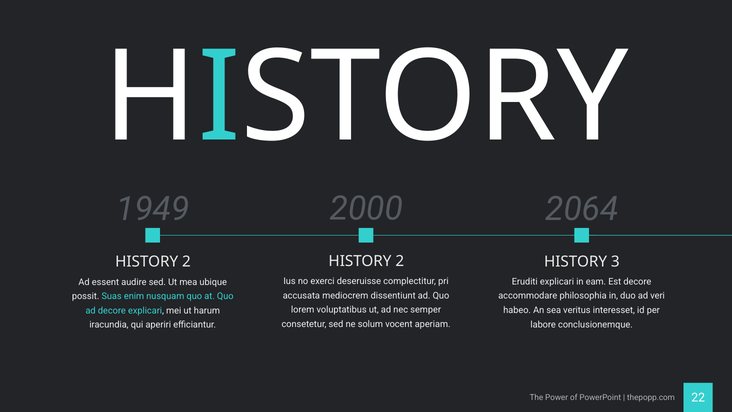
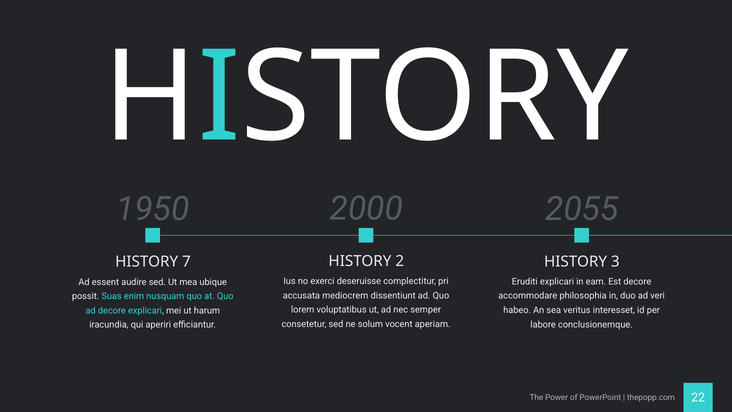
1949: 1949 -> 1950
2064: 2064 -> 2055
2 at (186, 262): 2 -> 7
